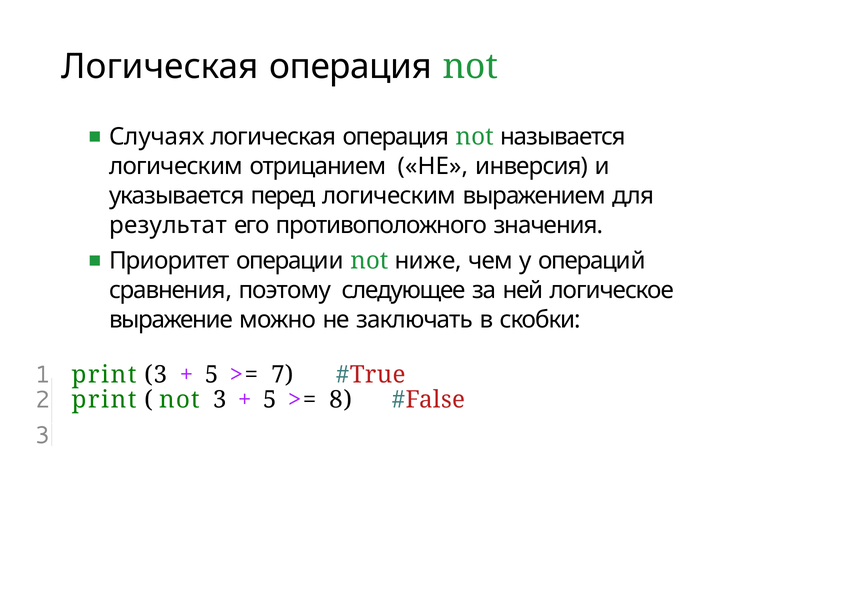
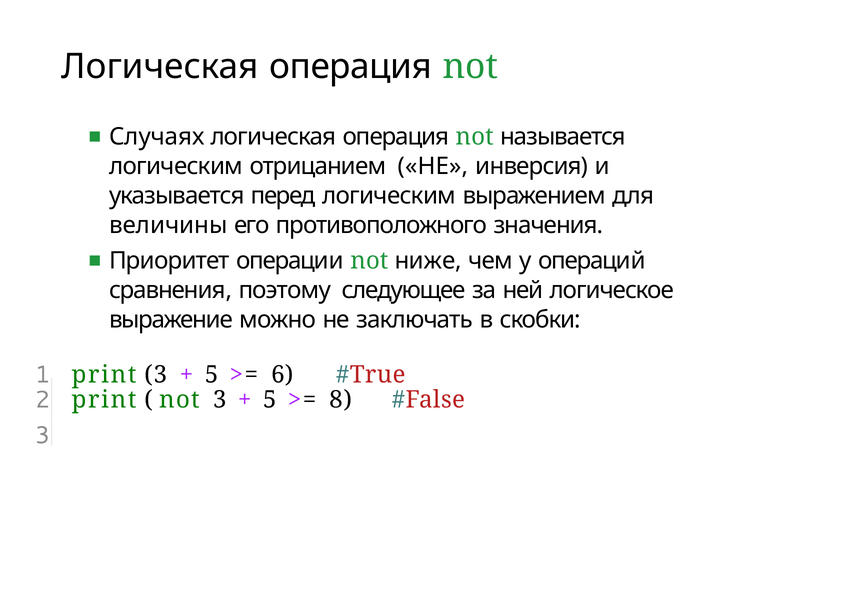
результат: результат -> величины
7: 7 -> 6
